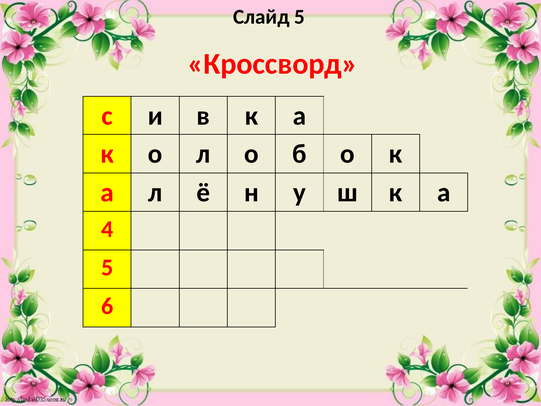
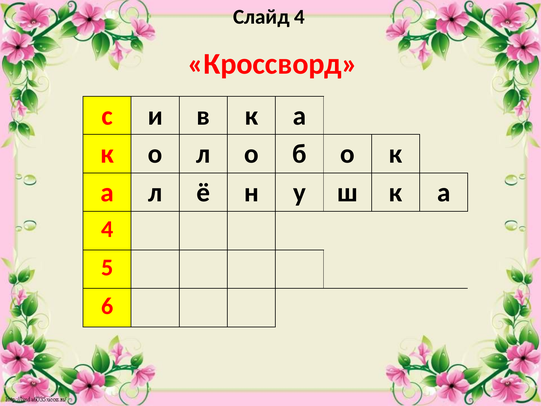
Слайд 5: 5 -> 4
